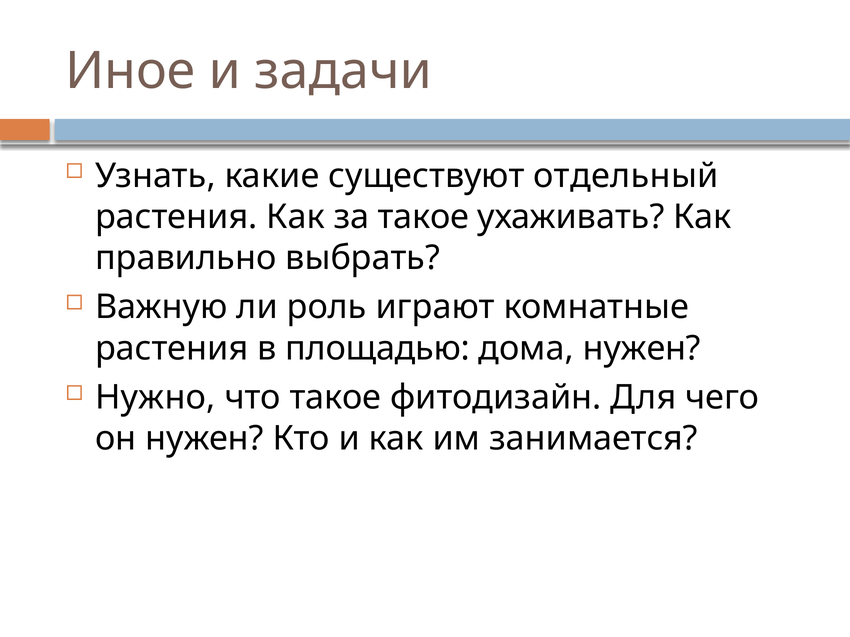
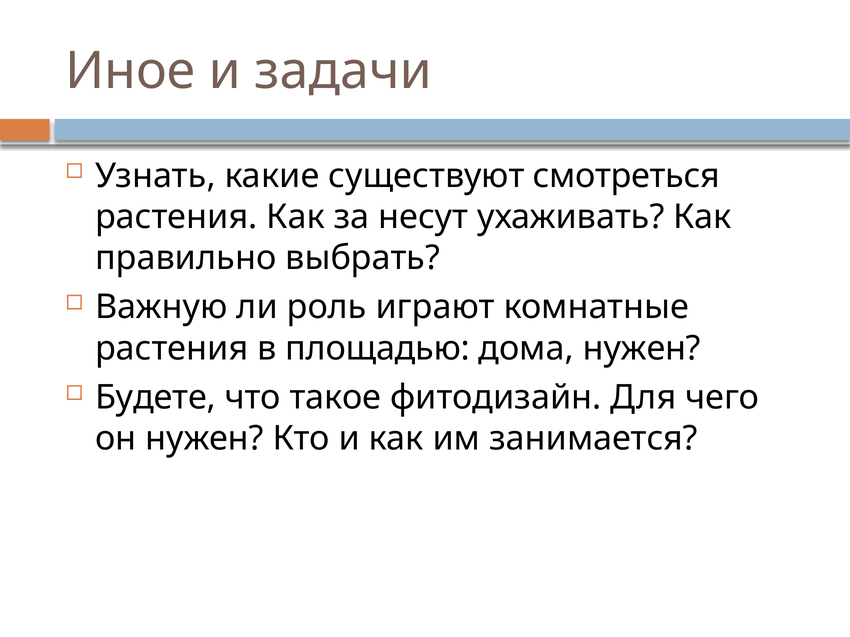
отдельный: отдельный -> смотреться
за такое: такое -> несут
Нужно: Нужно -> Будете
